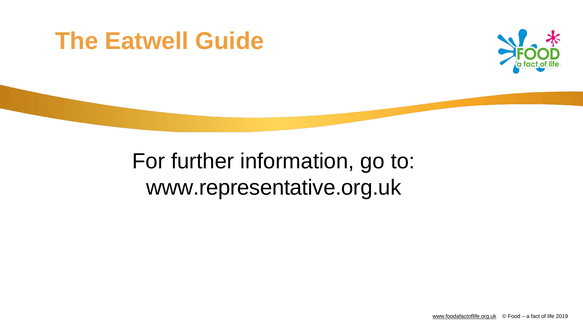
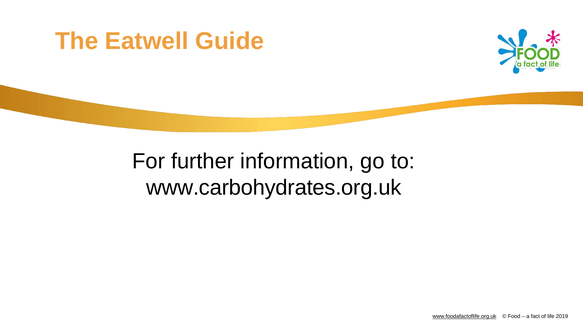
www.representative.org.uk: www.representative.org.uk -> www.carbohydrates.org.uk
